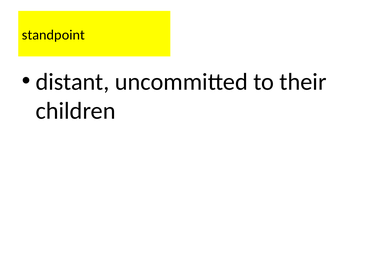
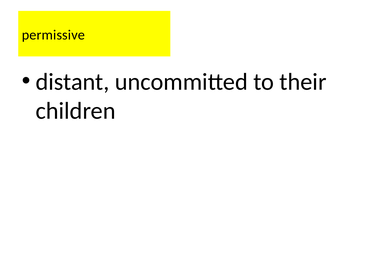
standpoint: standpoint -> permissive
